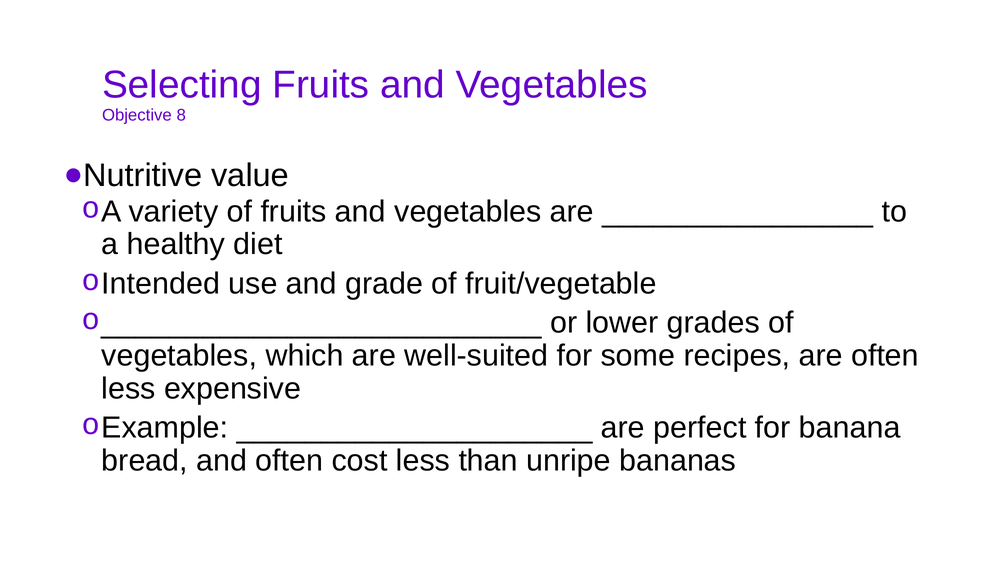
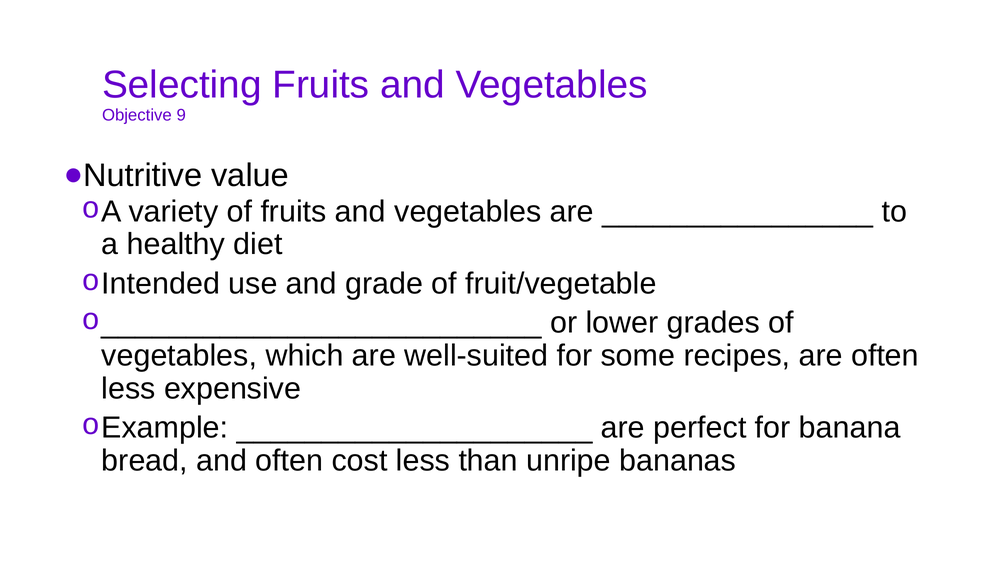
8: 8 -> 9
